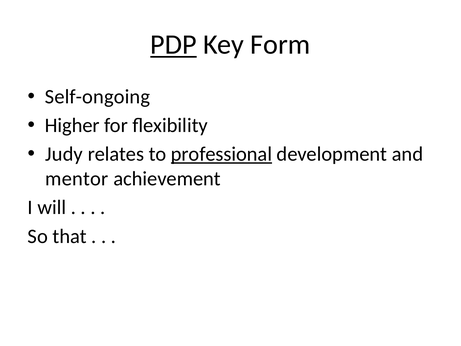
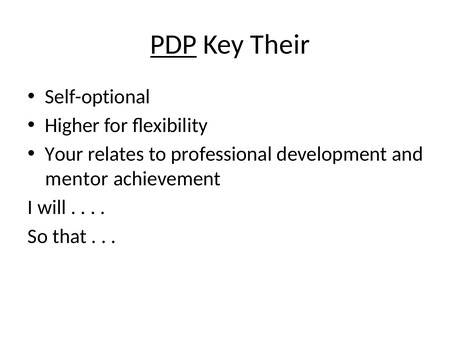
Form: Form -> Their
Self-ongoing: Self-ongoing -> Self-optional
Judy: Judy -> Your
professional underline: present -> none
